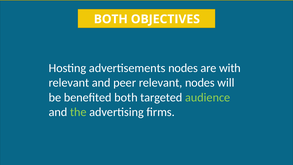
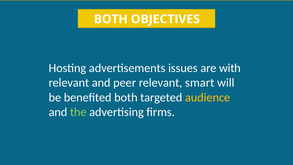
advertisements nodes: nodes -> issues
relevant nodes: nodes -> smart
audience colour: light green -> yellow
